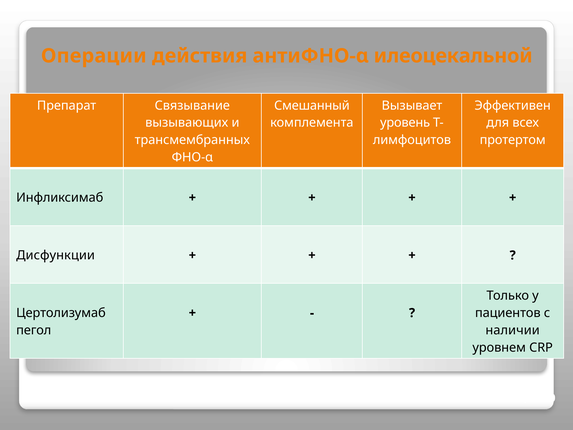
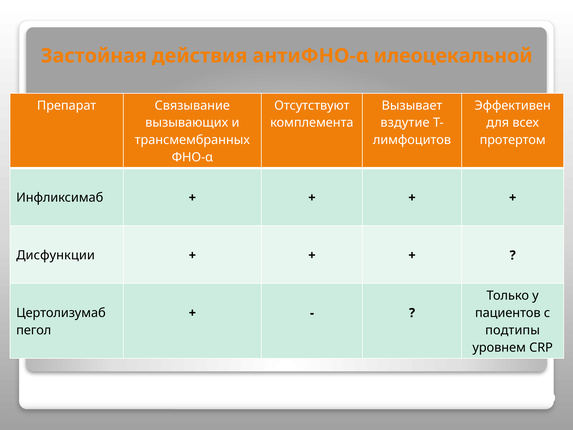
Операции: Операции -> Застойная
Смешанный: Смешанный -> Отсутствуют
уровень: уровень -> вздутие
наличии: наличии -> подтипы
